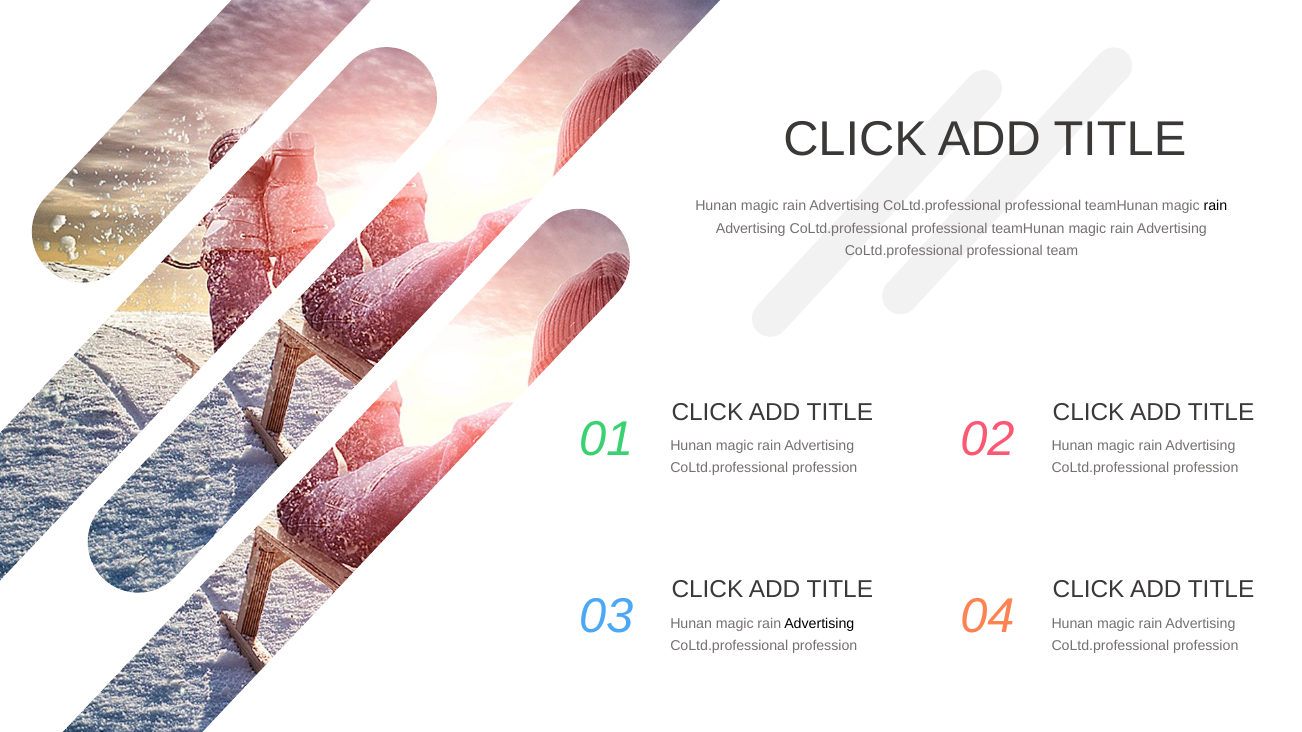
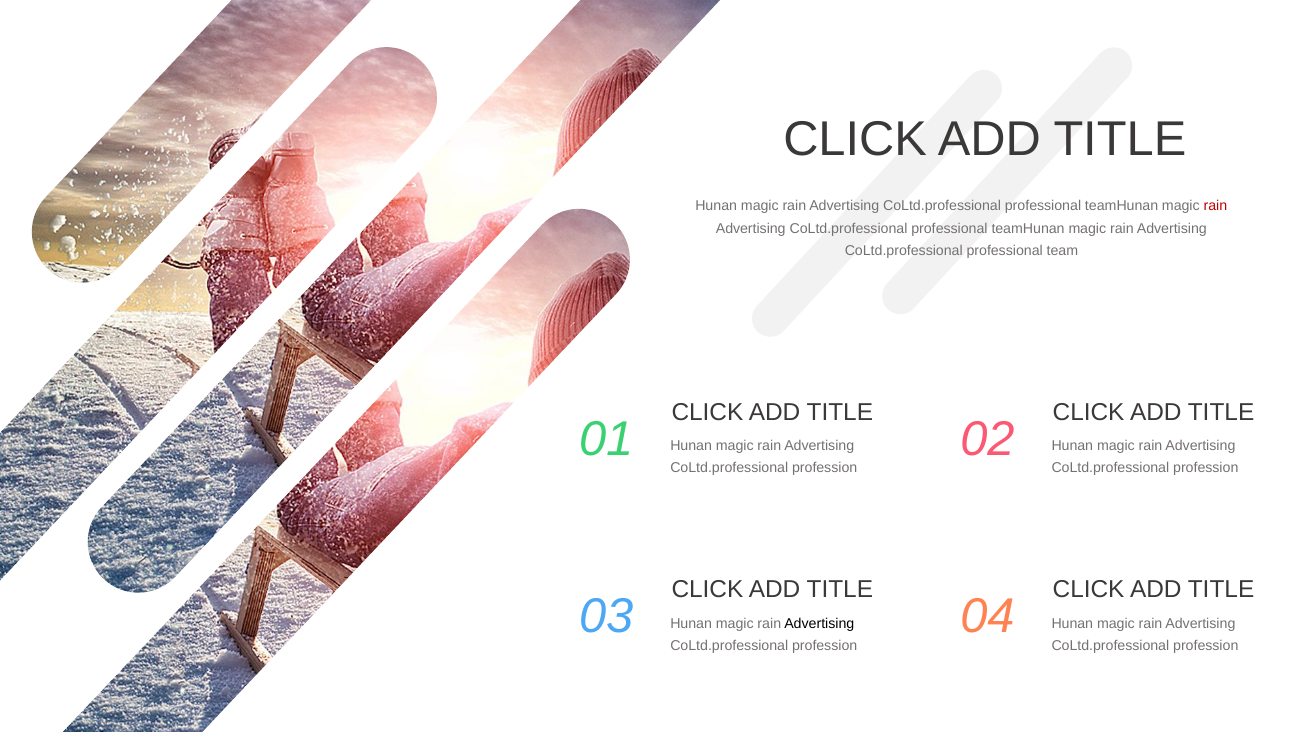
rain at (1215, 206) colour: black -> red
